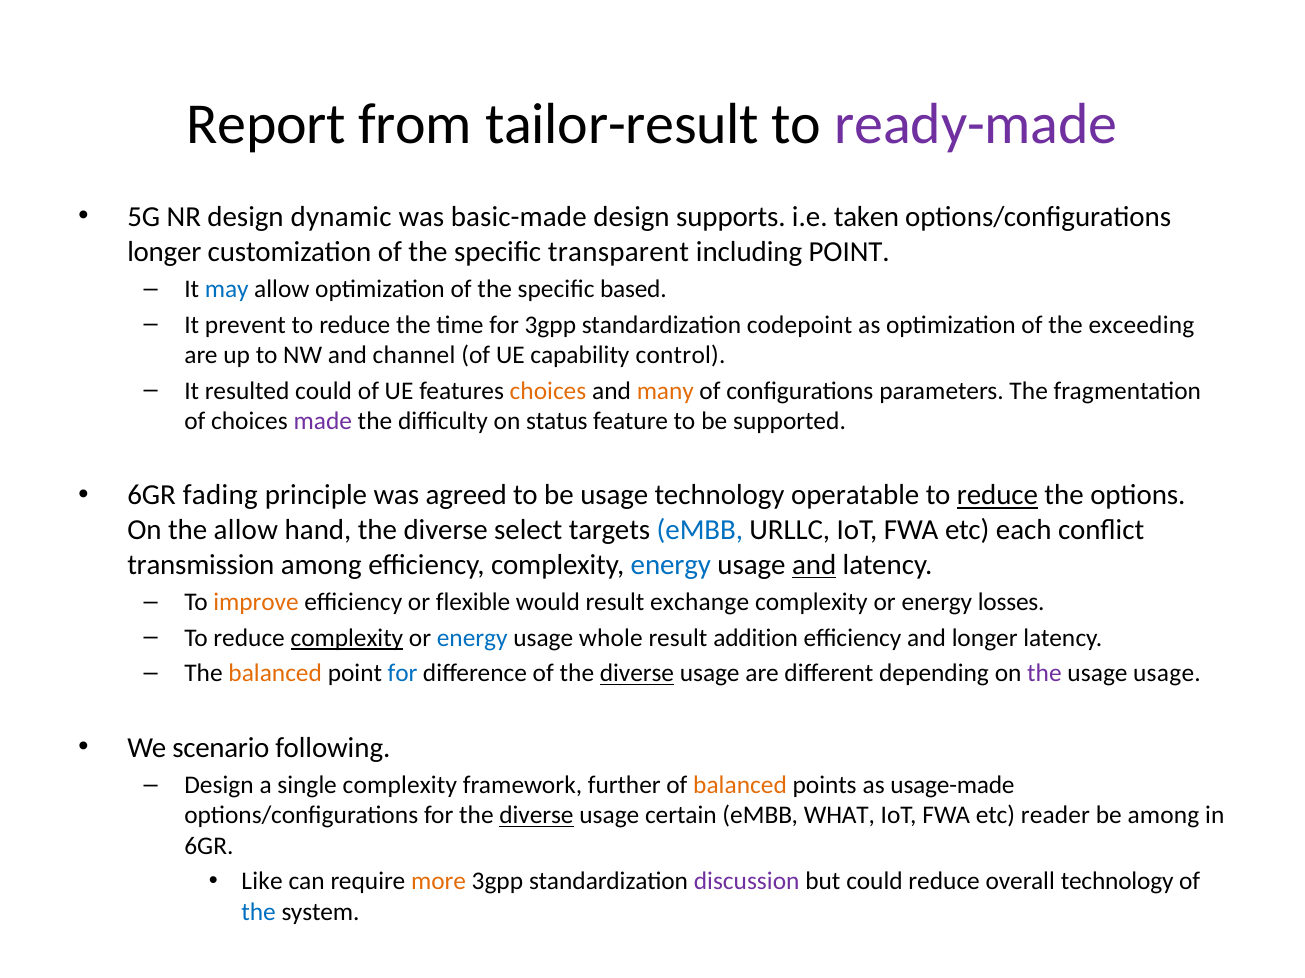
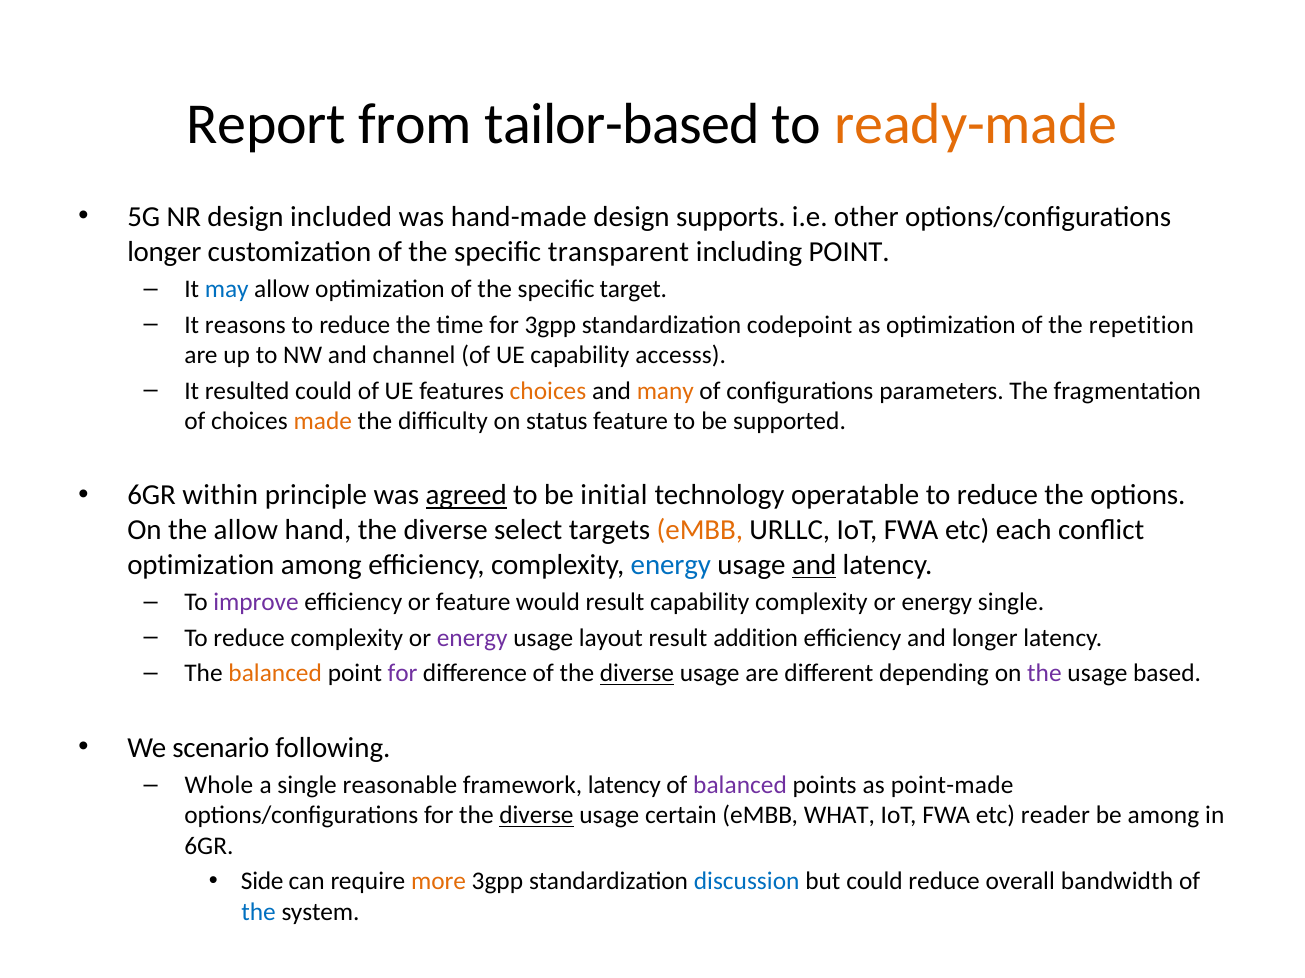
tailor-result: tailor-result -> tailor-based
ready-made colour: purple -> orange
dynamic: dynamic -> included
basic-made: basic-made -> hand-made
taken: taken -> other
based: based -> target
prevent: prevent -> reasons
exceeding: exceeding -> repetition
control: control -> accesss
made colour: purple -> orange
fading: fading -> within
agreed underline: none -> present
be usage: usage -> initial
reduce at (997, 496) underline: present -> none
eMBB at (700, 531) colour: blue -> orange
transmission at (201, 565): transmission -> optimization
improve colour: orange -> purple
or flexible: flexible -> feature
result exchange: exchange -> capability
energy losses: losses -> single
complexity at (347, 638) underline: present -> none
energy at (472, 638) colour: blue -> purple
whole: whole -> layout
for at (403, 674) colour: blue -> purple
usage usage: usage -> based
Design at (219, 786): Design -> Whole
single complexity: complexity -> reasonable
framework further: further -> latency
balanced at (740, 786) colour: orange -> purple
usage-made: usage-made -> point-made
Like: Like -> Side
discussion colour: purple -> blue
overall technology: technology -> bandwidth
